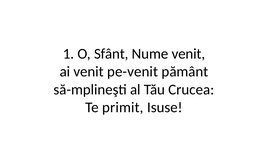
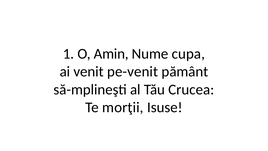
Sfânt: Sfânt -> Amin
Nume venit: venit -> cupa
primit: primit -> morţii
